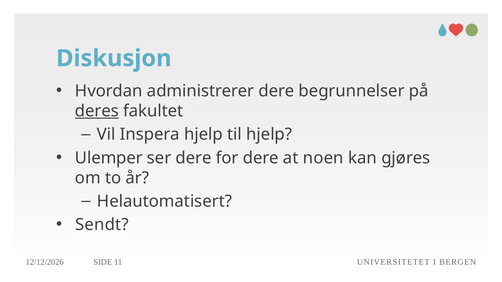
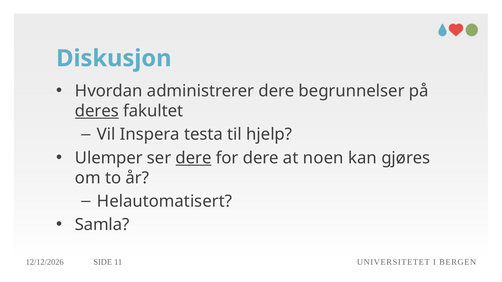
Inspera hjelp: hjelp -> testa
dere at (194, 158) underline: none -> present
Sendt: Sendt -> Samla
